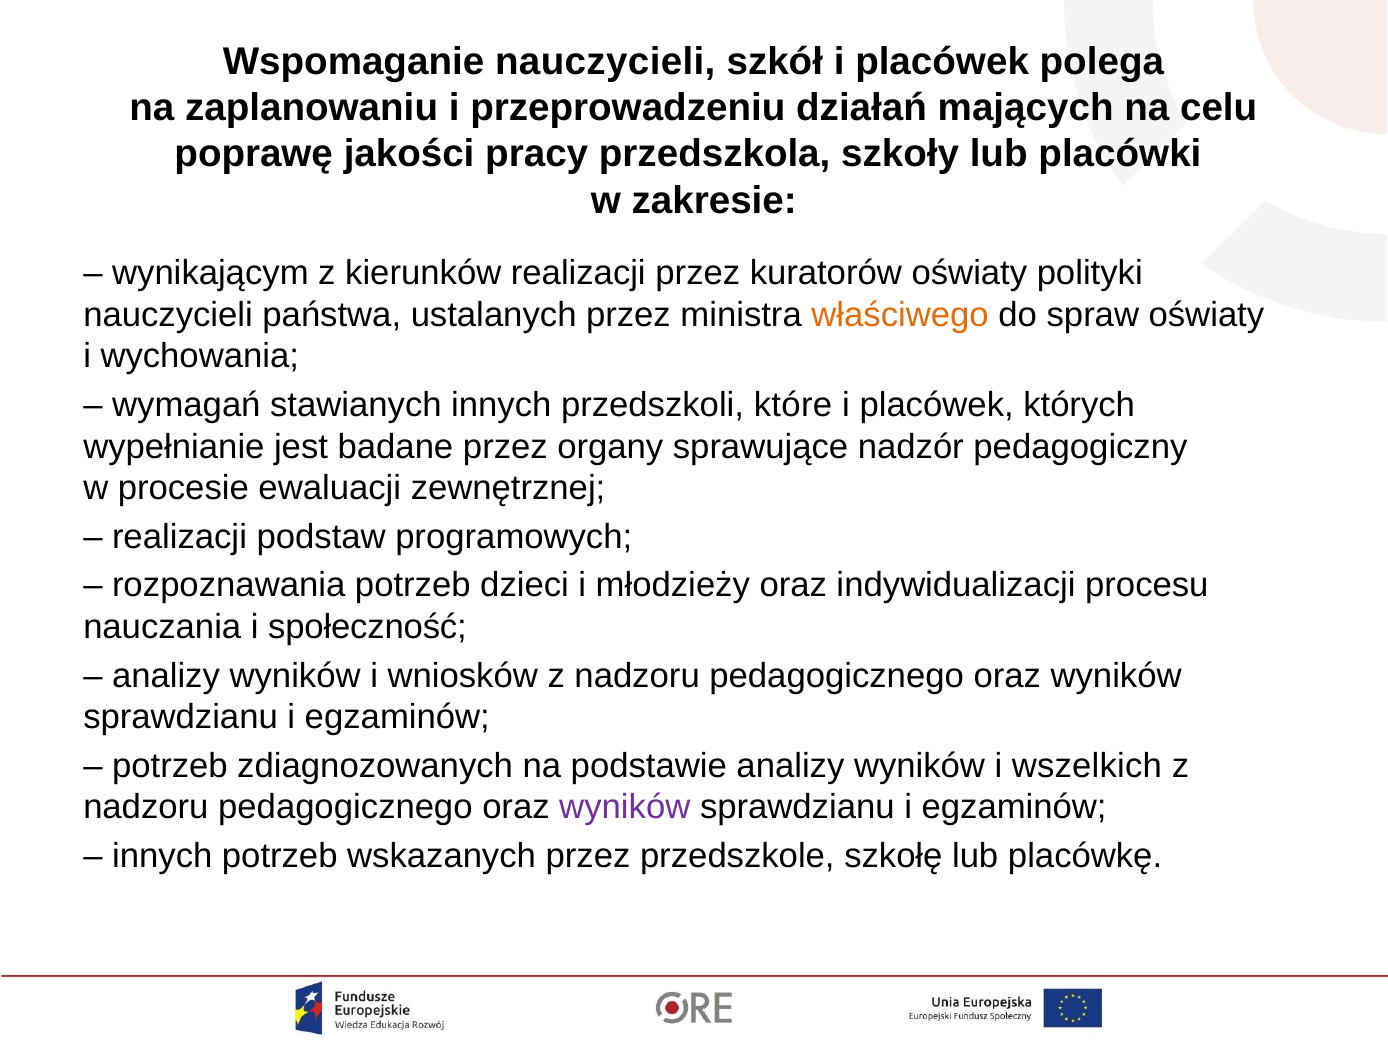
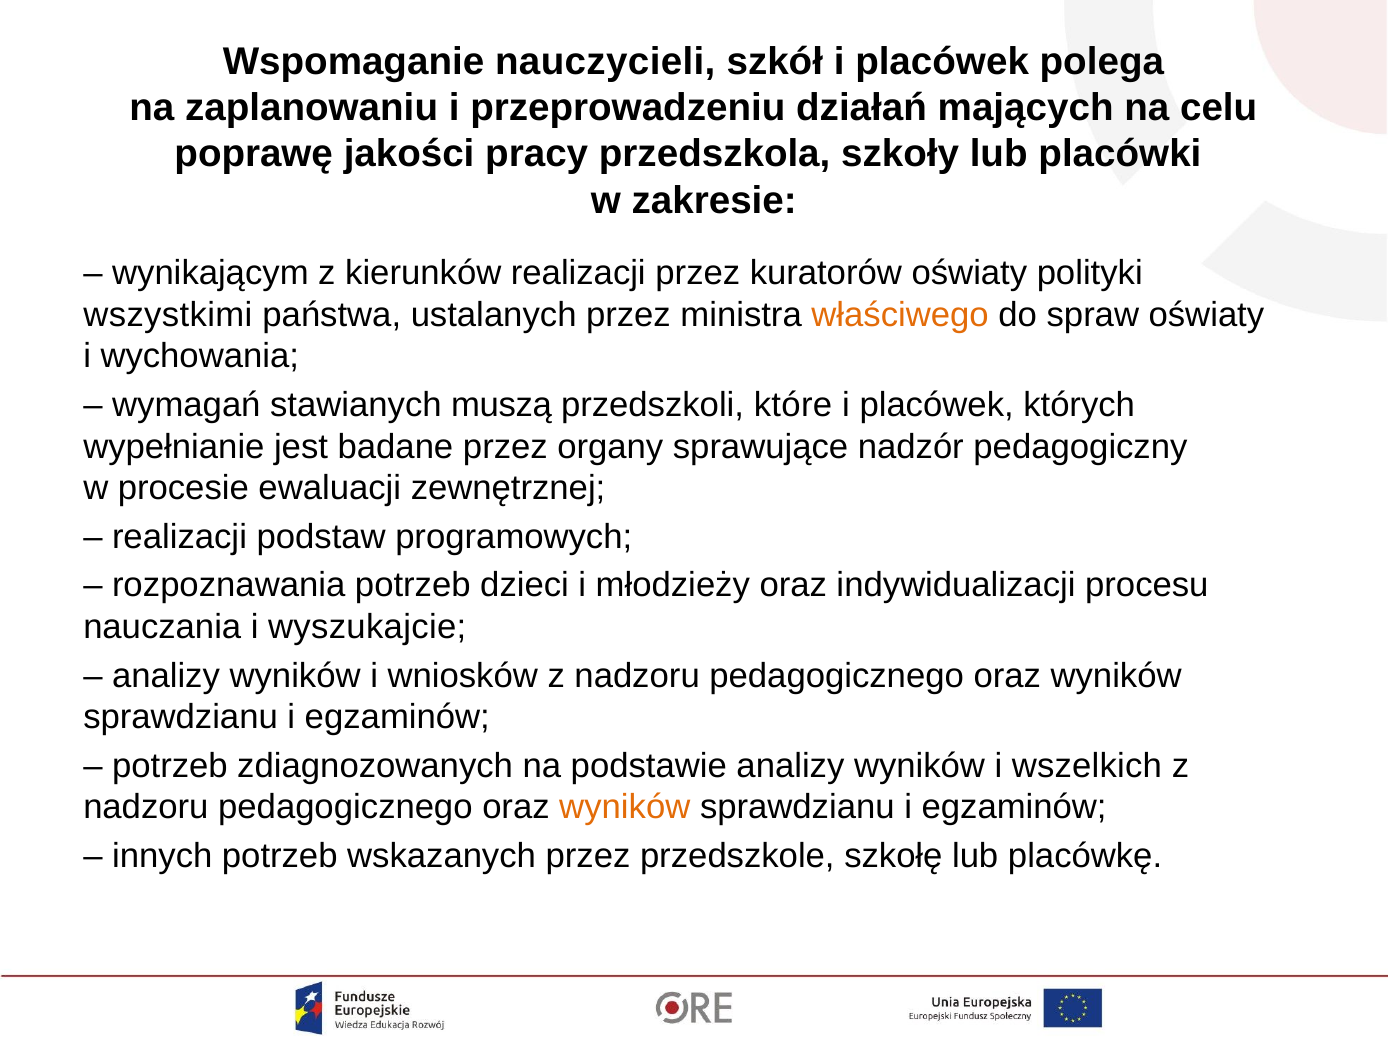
nauczycieli at (168, 315): nauczycieli -> wszystkimi
stawianych innych: innych -> muszą
społeczność: społeczność -> wyszukajcie
wyników at (625, 807) colour: purple -> orange
